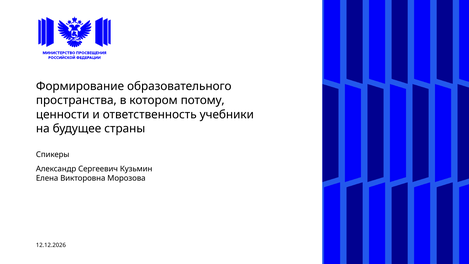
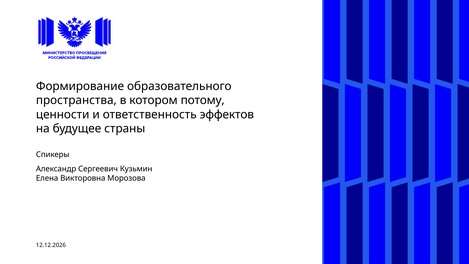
учебники: учебники -> эффектов
